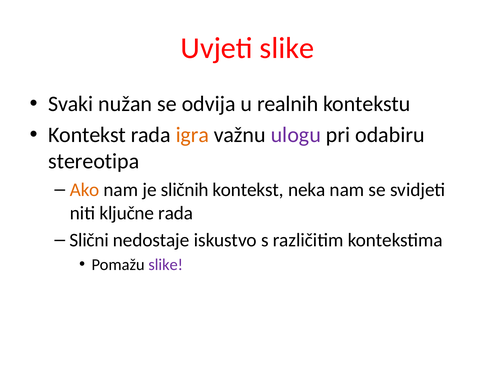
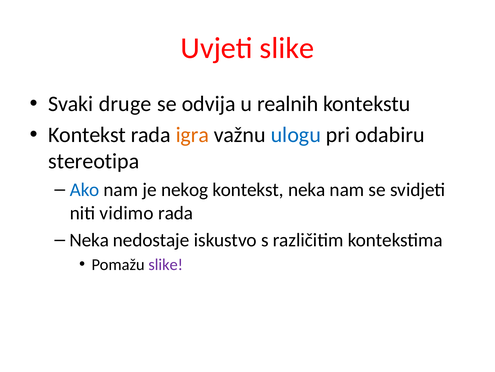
nužan: nužan -> druge
ulogu colour: purple -> blue
Ako colour: orange -> blue
sličnih: sličnih -> nekog
ključne: ključne -> vidimo
Slični at (89, 240): Slični -> Neka
